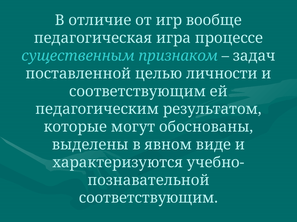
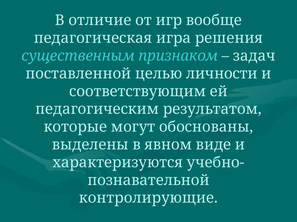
процессе: процессе -> решения
соответствующим at (149, 199): соответствующим -> контролирующие
